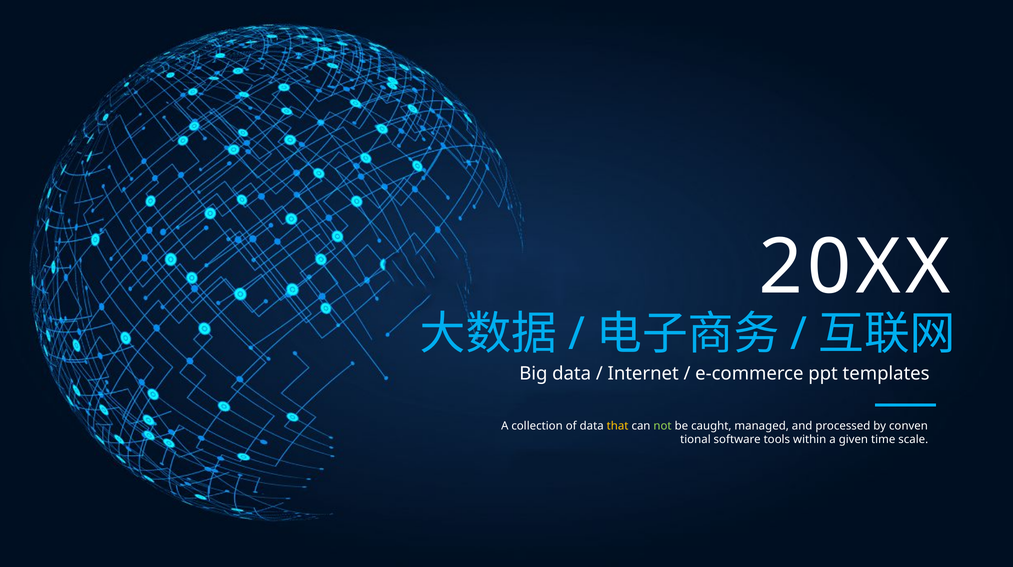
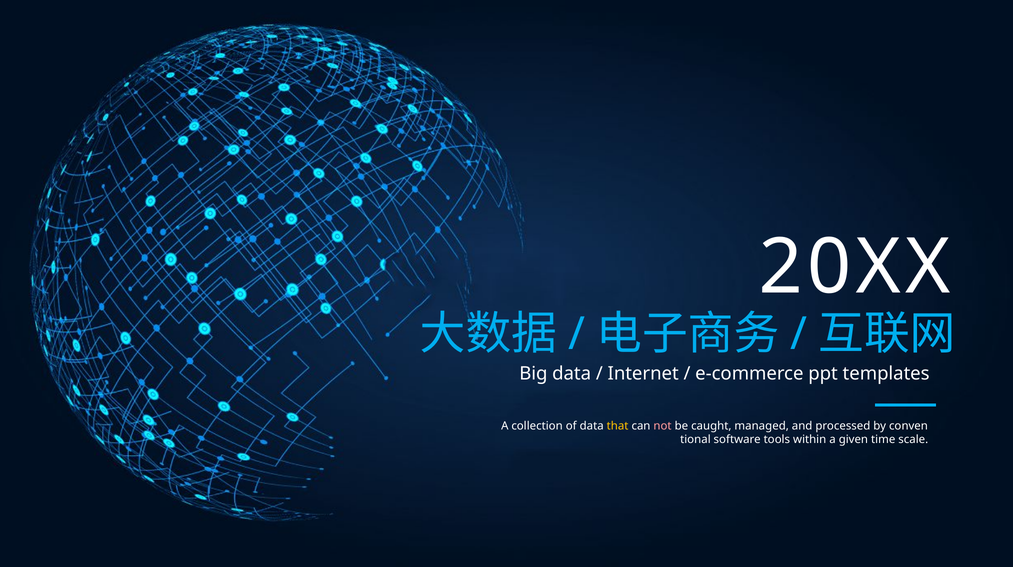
not colour: light green -> pink
